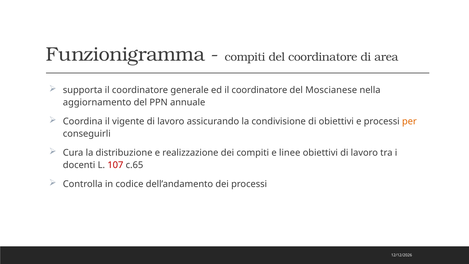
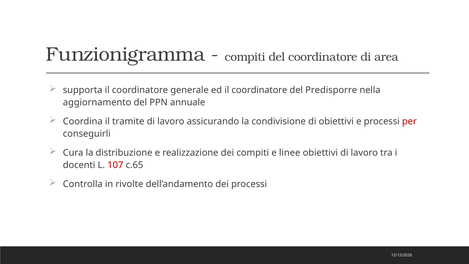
Moscianese: Moscianese -> Predisporre
vigente: vigente -> tramite
per colour: orange -> red
codice: codice -> rivolte
